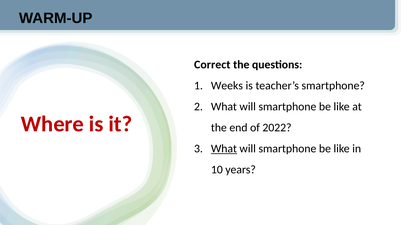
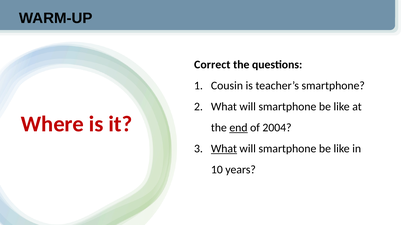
Weeks: Weeks -> Cousin
end underline: none -> present
2022: 2022 -> 2004
